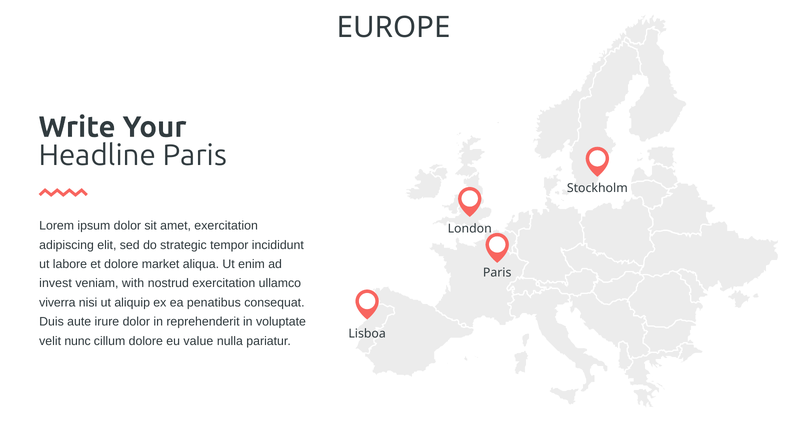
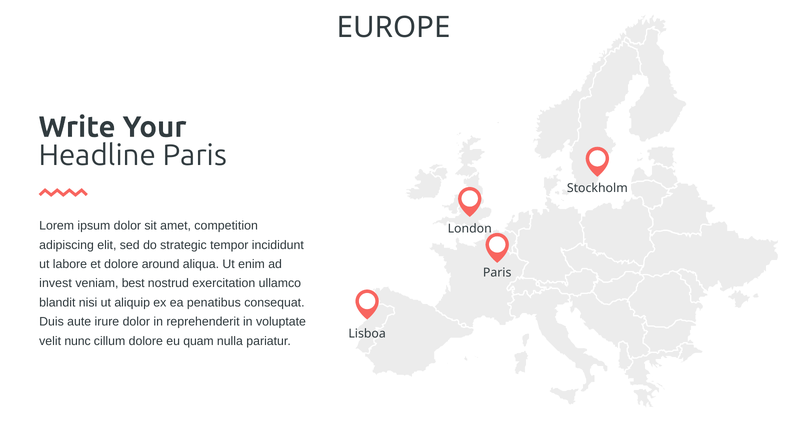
amet exercitation: exercitation -> competition
market: market -> around
with: with -> best
viverra: viverra -> blandit
value: value -> quam
